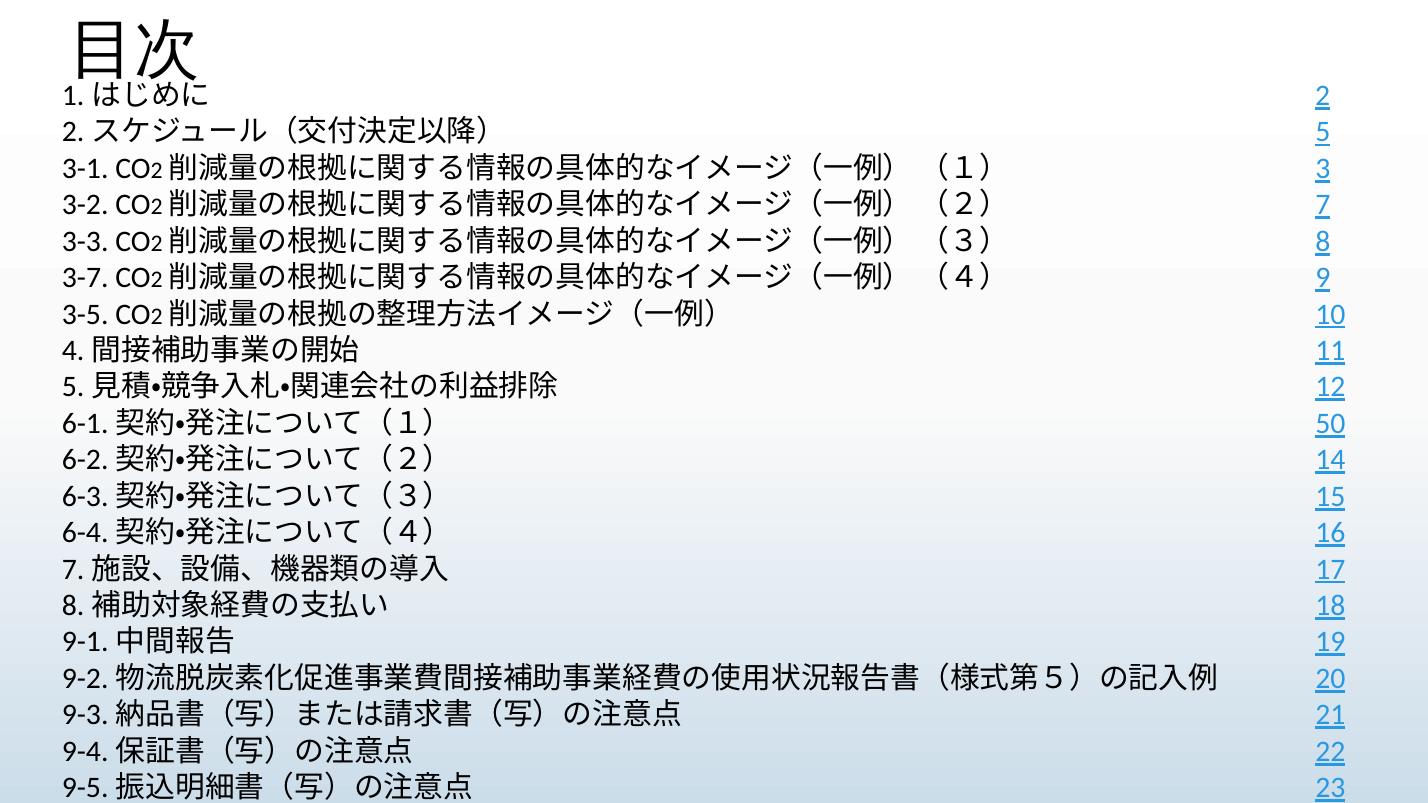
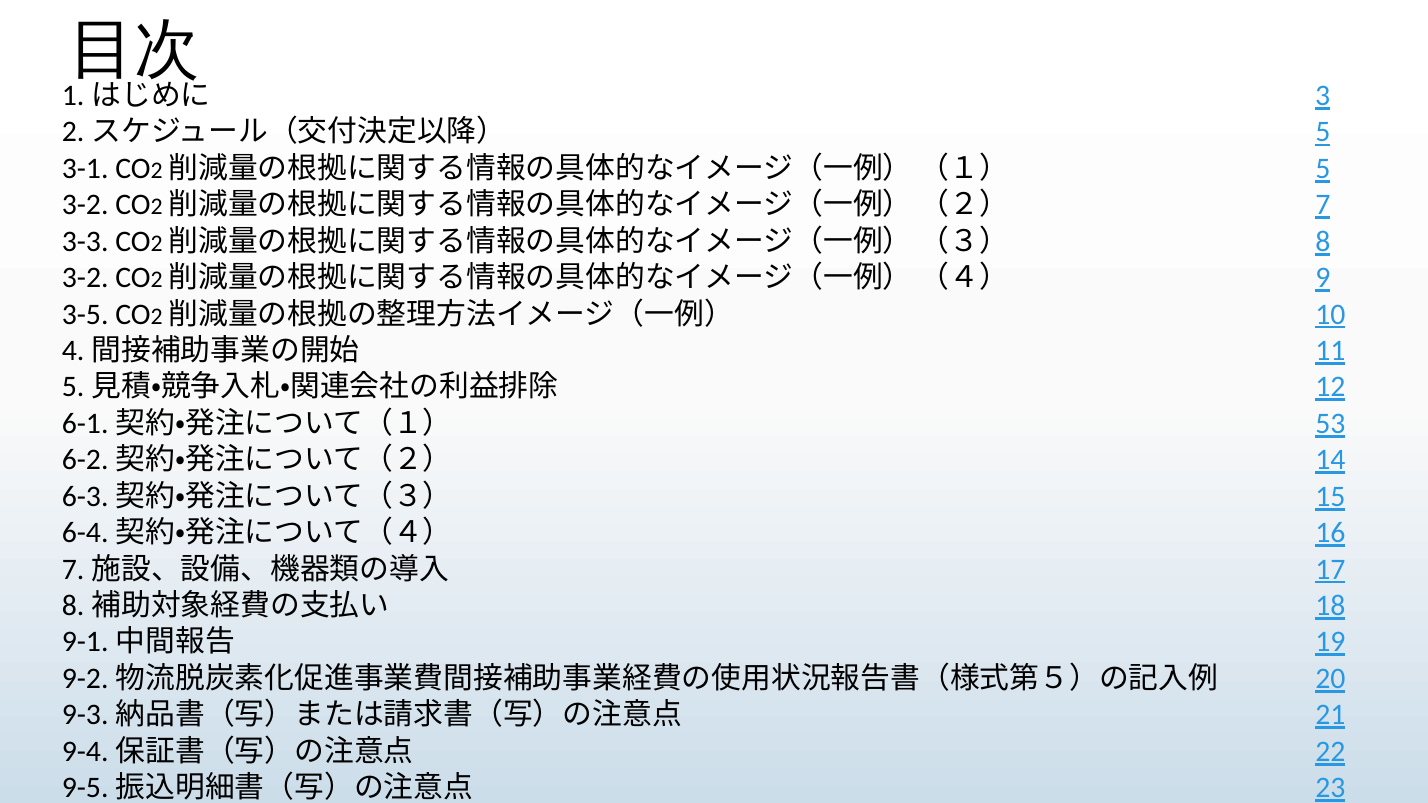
2 at (1323, 96): 2 -> 3
（１） 3: 3 -> 5
3-7 at (85, 278): 3-7 -> 3-2
50: 50 -> 53
